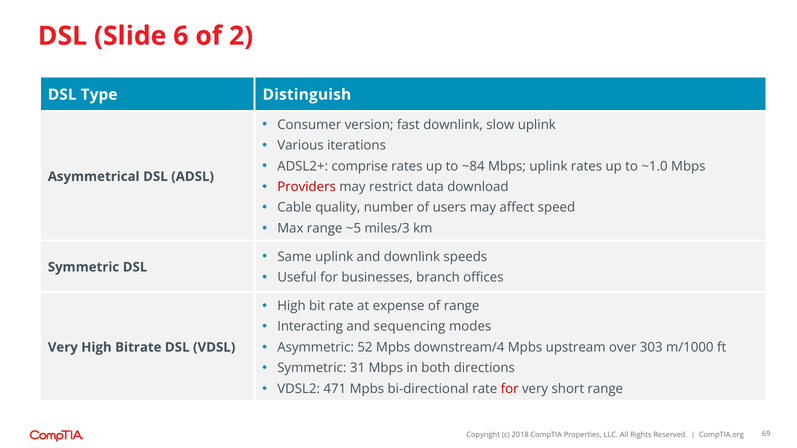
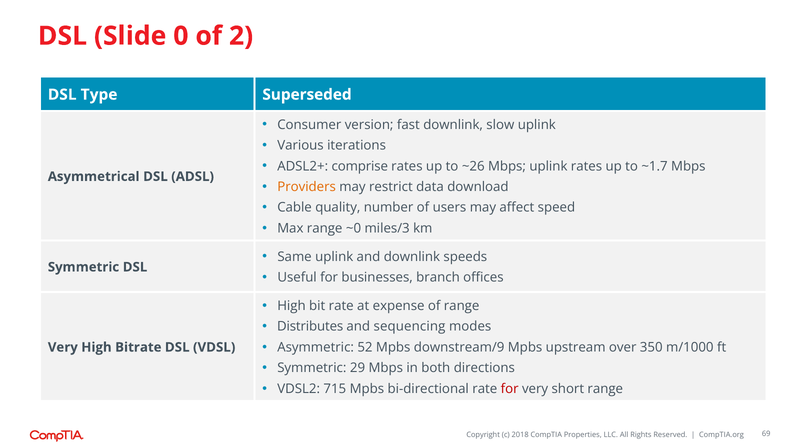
6: 6 -> 0
Distinguish: Distinguish -> Superseded
~84: ~84 -> ~26
~1.0: ~1.0 -> ~1.7
Providers colour: red -> orange
~5: ~5 -> ~0
Interacting: Interacting -> Distributes
downstream/4: downstream/4 -> downstream/9
303: 303 -> 350
31: 31 -> 29
471: 471 -> 715
